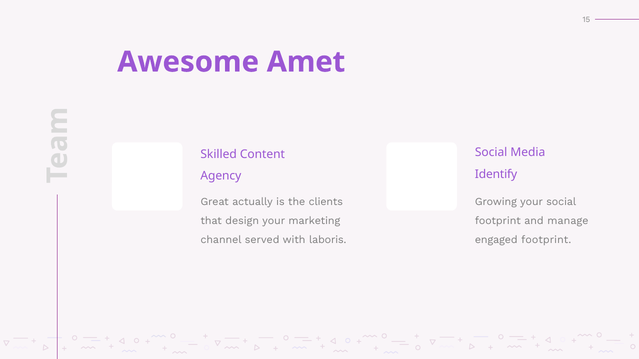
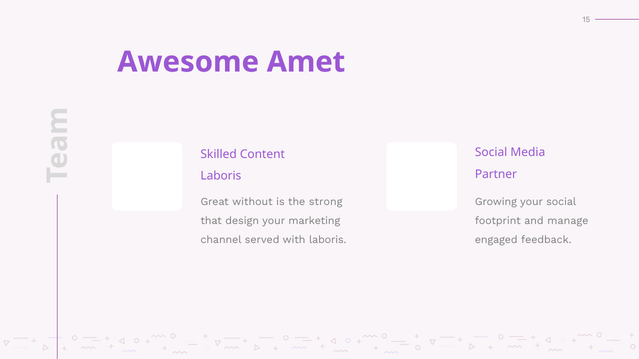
Identify: Identify -> Partner
Agency at (221, 176): Agency -> Laboris
actually: actually -> without
clients: clients -> strong
engaged footprint: footprint -> feedback
